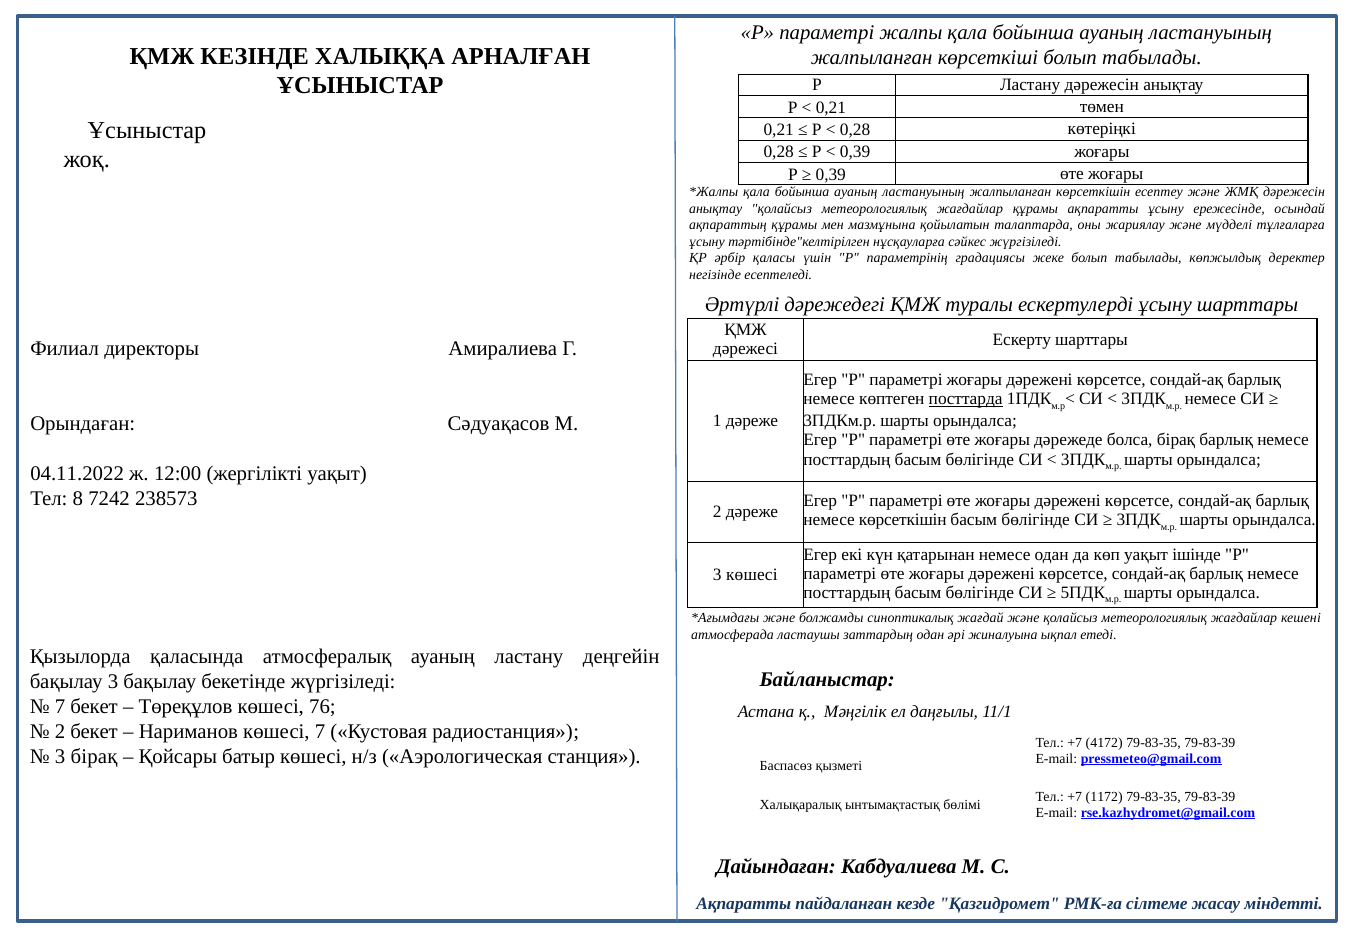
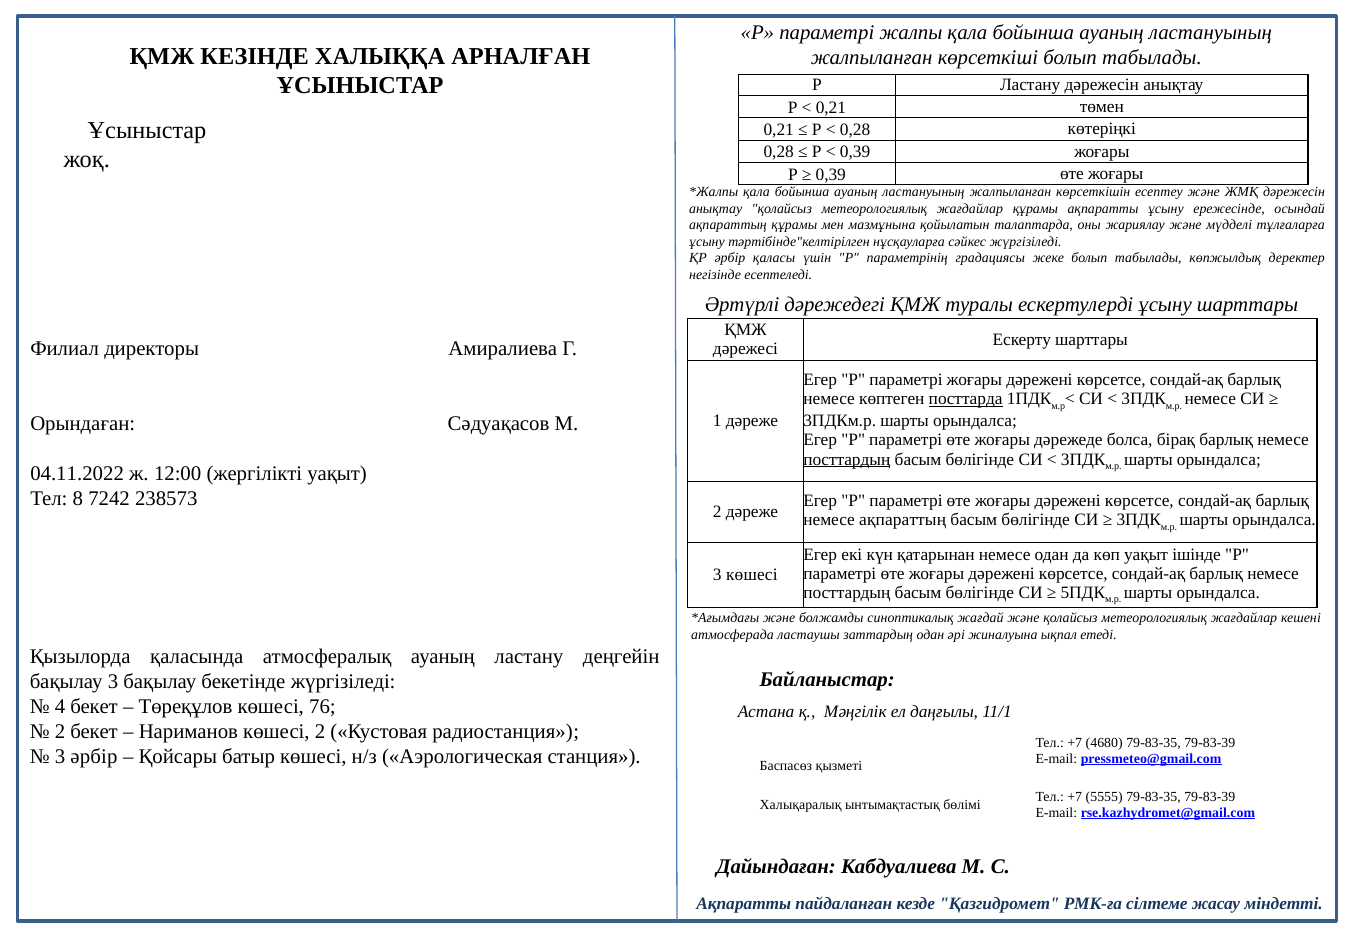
посттардың at (847, 460) underline: none -> present
немесе көрсеткішін: көрсеткішін -> ақпараттың
7 at (60, 707): 7 -> 4
көшесі 7: 7 -> 2
4172: 4172 -> 4680
3 бірақ: бірақ -> әрбір
1172: 1172 -> 5555
